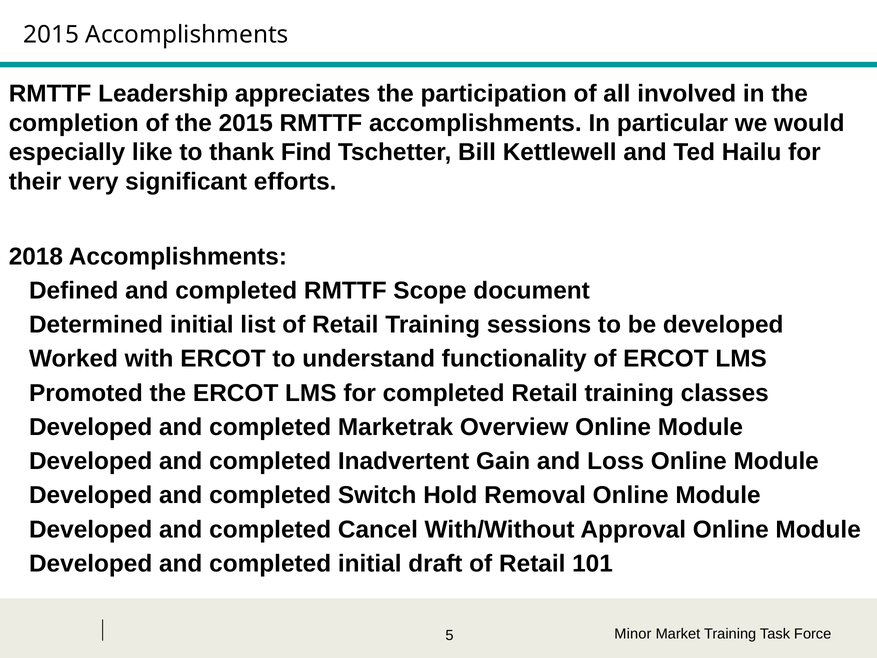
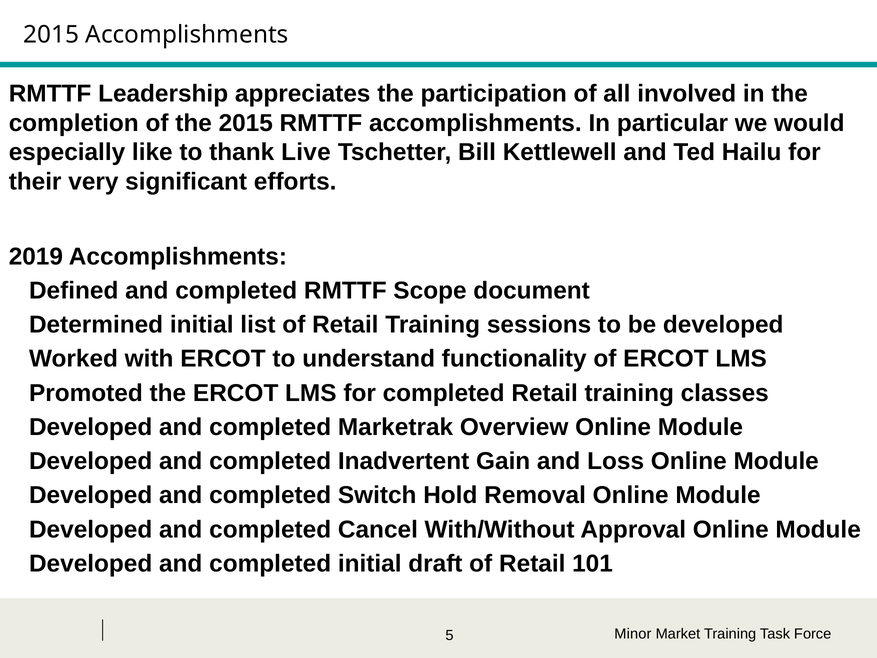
Find: Find -> Live
2018: 2018 -> 2019
